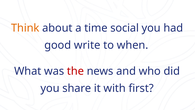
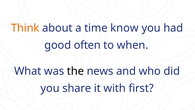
social: social -> know
write: write -> often
the colour: red -> black
